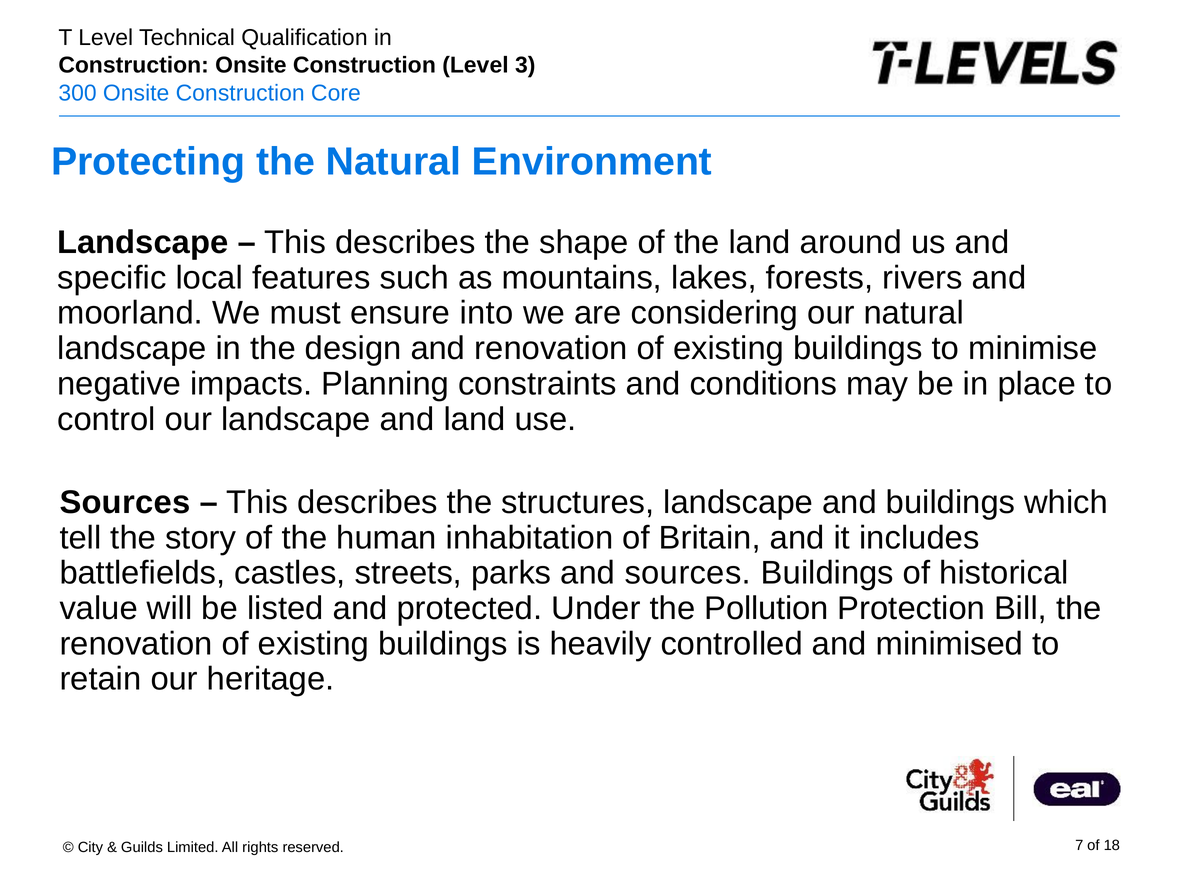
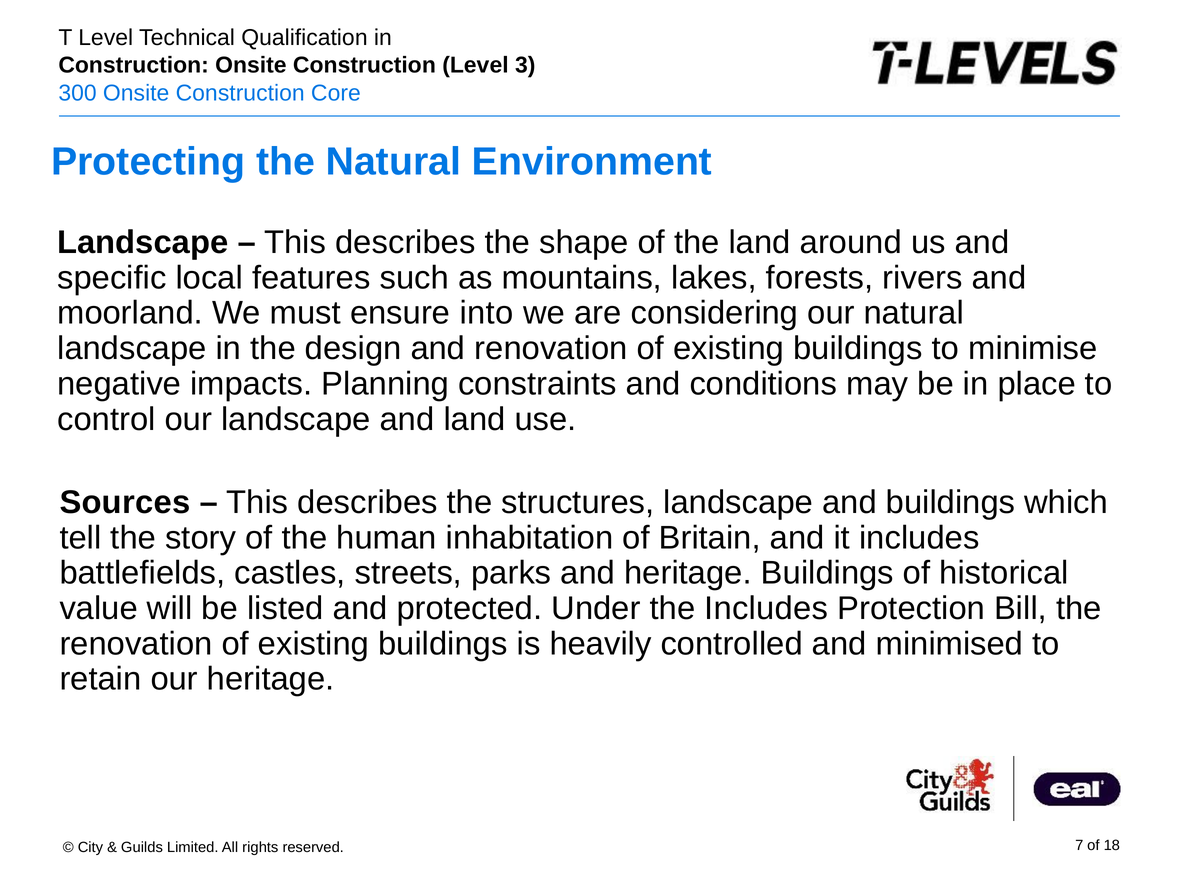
and sources: sources -> heritage
the Pollution: Pollution -> Includes
